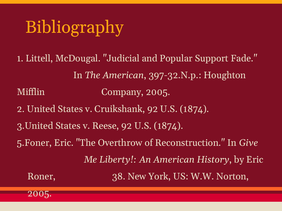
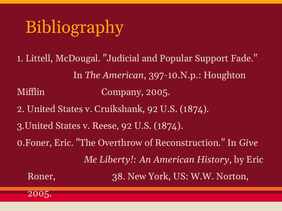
397-32.N.p: 397-32.N.p -> 397-10.N.p
5.Foner: 5.Foner -> 0.Foner
